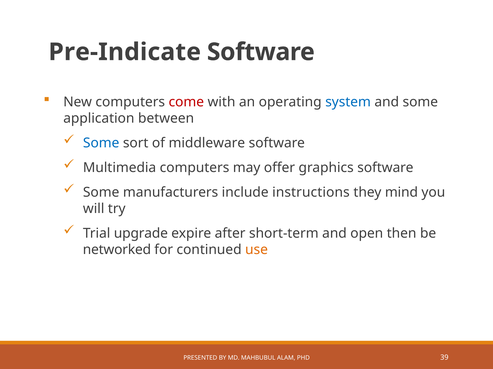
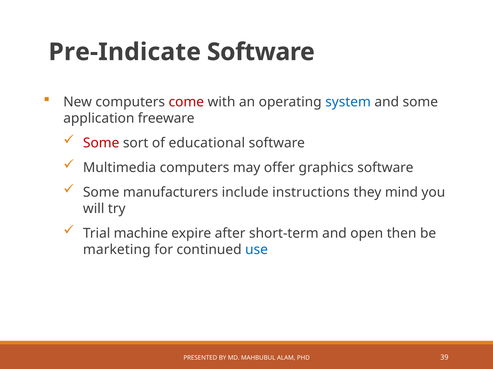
between: between -> freeware
Some at (101, 143) colour: blue -> red
middleware: middleware -> educational
upgrade: upgrade -> machine
networked: networked -> marketing
use colour: orange -> blue
